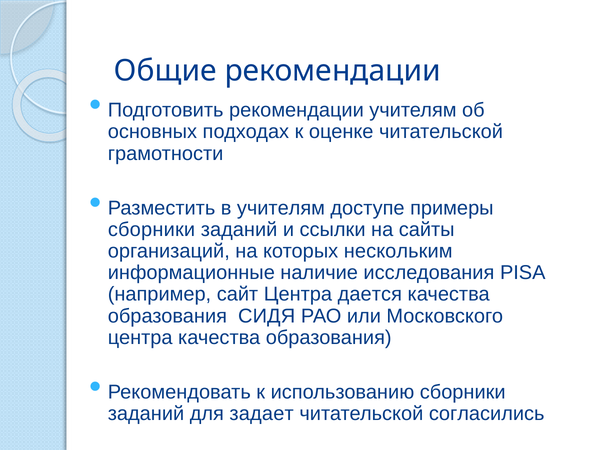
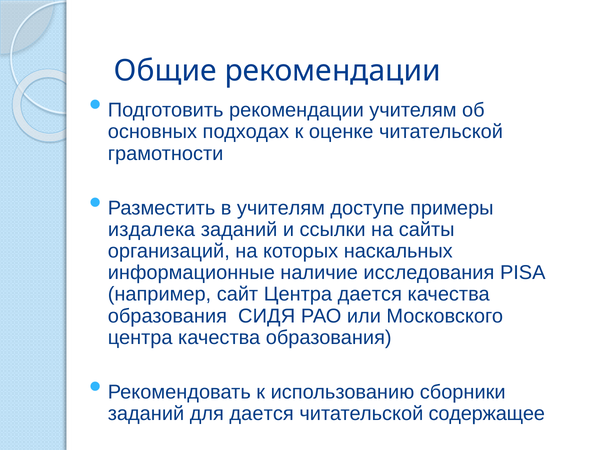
сборники at (152, 230): сборники -> издалека
нескольким: нескольким -> наскальных
для задает: задает -> дается
согласились: согласились -> содержащее
